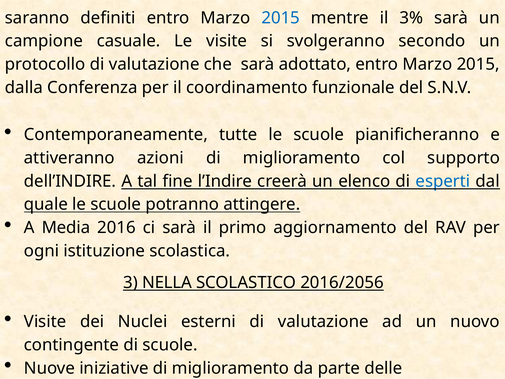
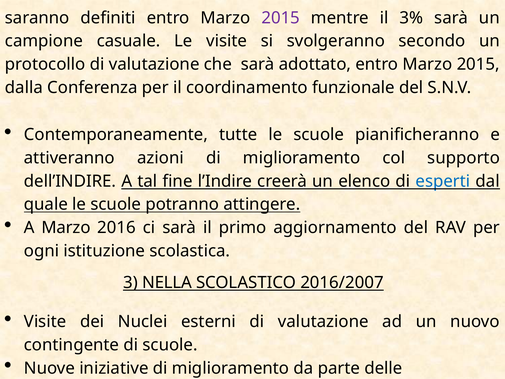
2015 at (281, 18) colour: blue -> purple
A Media: Media -> Marzo
2016/2056: 2016/2056 -> 2016/2007
